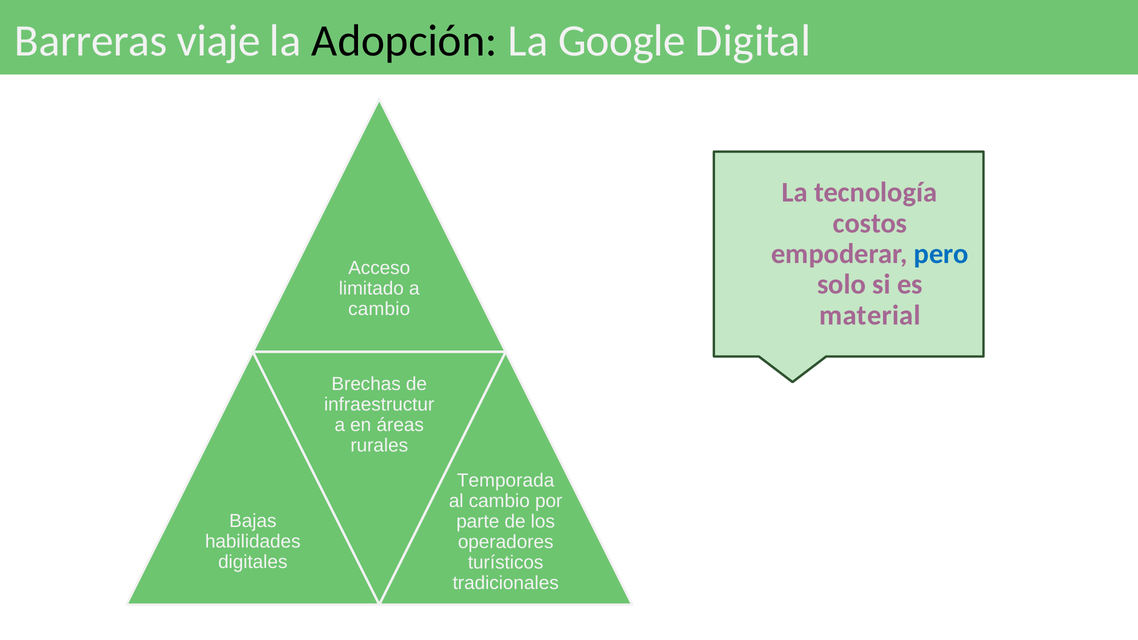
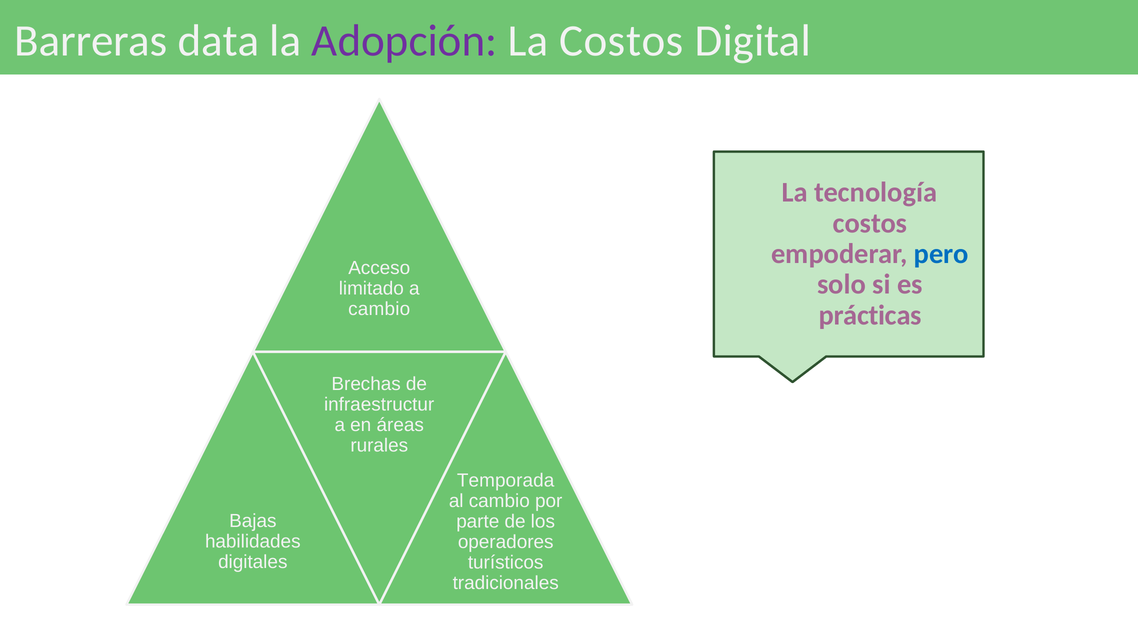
viaje: viaje -> data
Adopción colour: black -> purple
La Google: Google -> Costos
material: material -> prácticas
